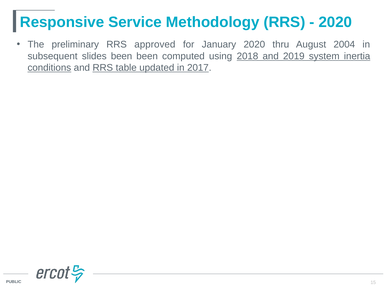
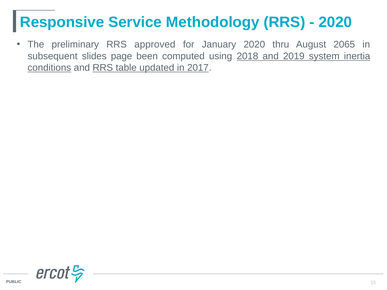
2004: 2004 -> 2065
slides been: been -> page
